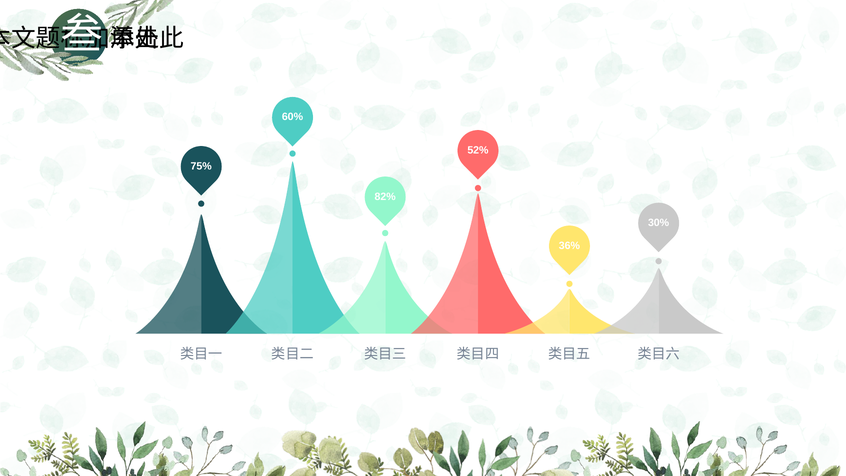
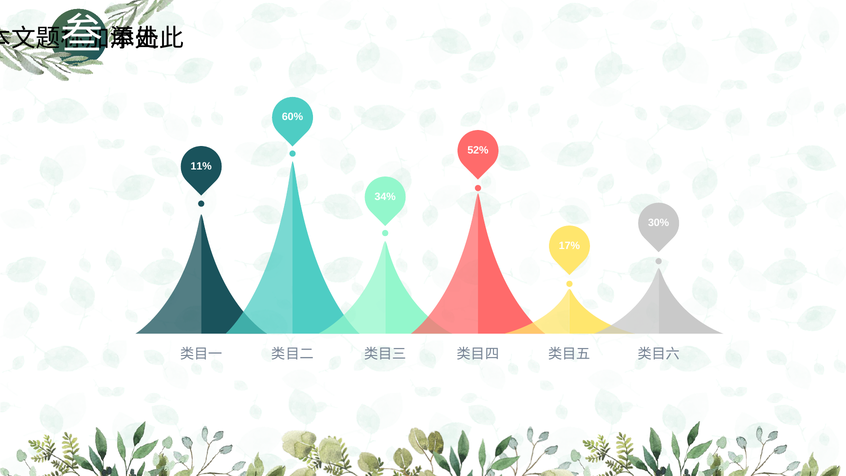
75%: 75% -> 11%
82%: 82% -> 34%
36%: 36% -> 17%
